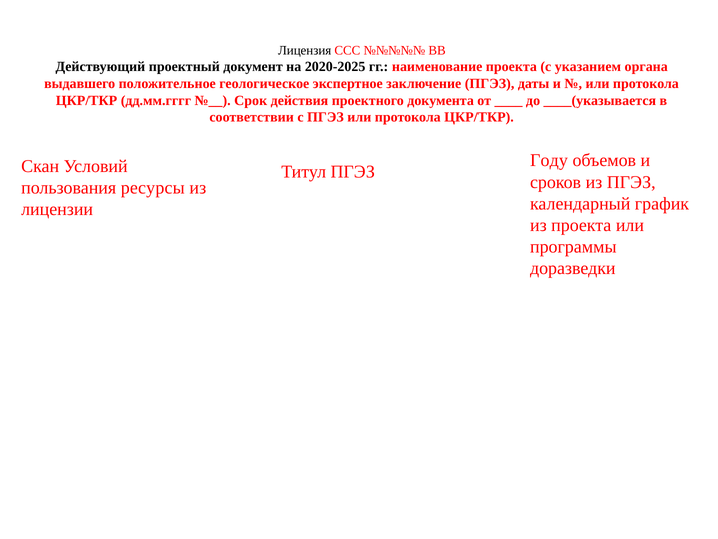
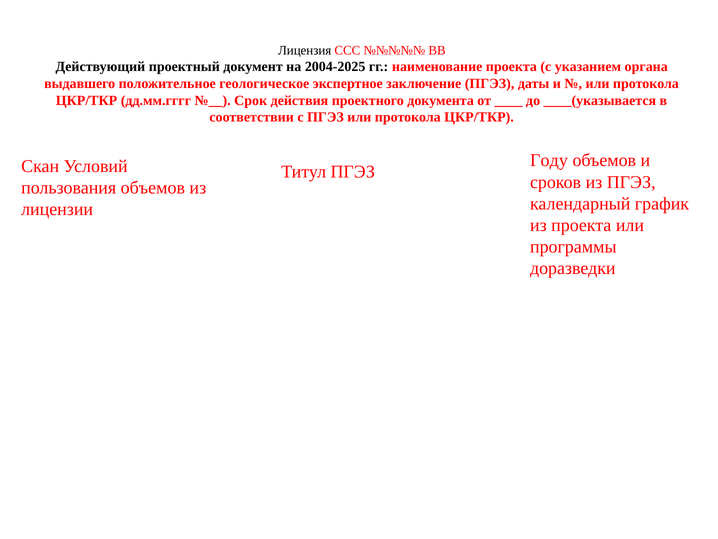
2020-2025: 2020-2025 -> 2004-2025
пользования ресурсы: ресурсы -> объемов
